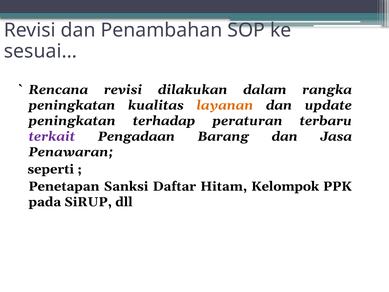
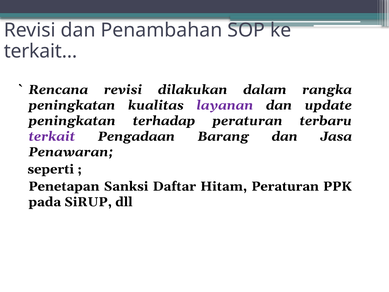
sesuai…: sesuai… -> terkait…
layanan colour: orange -> purple
Hitam Kelompok: Kelompok -> Peraturan
